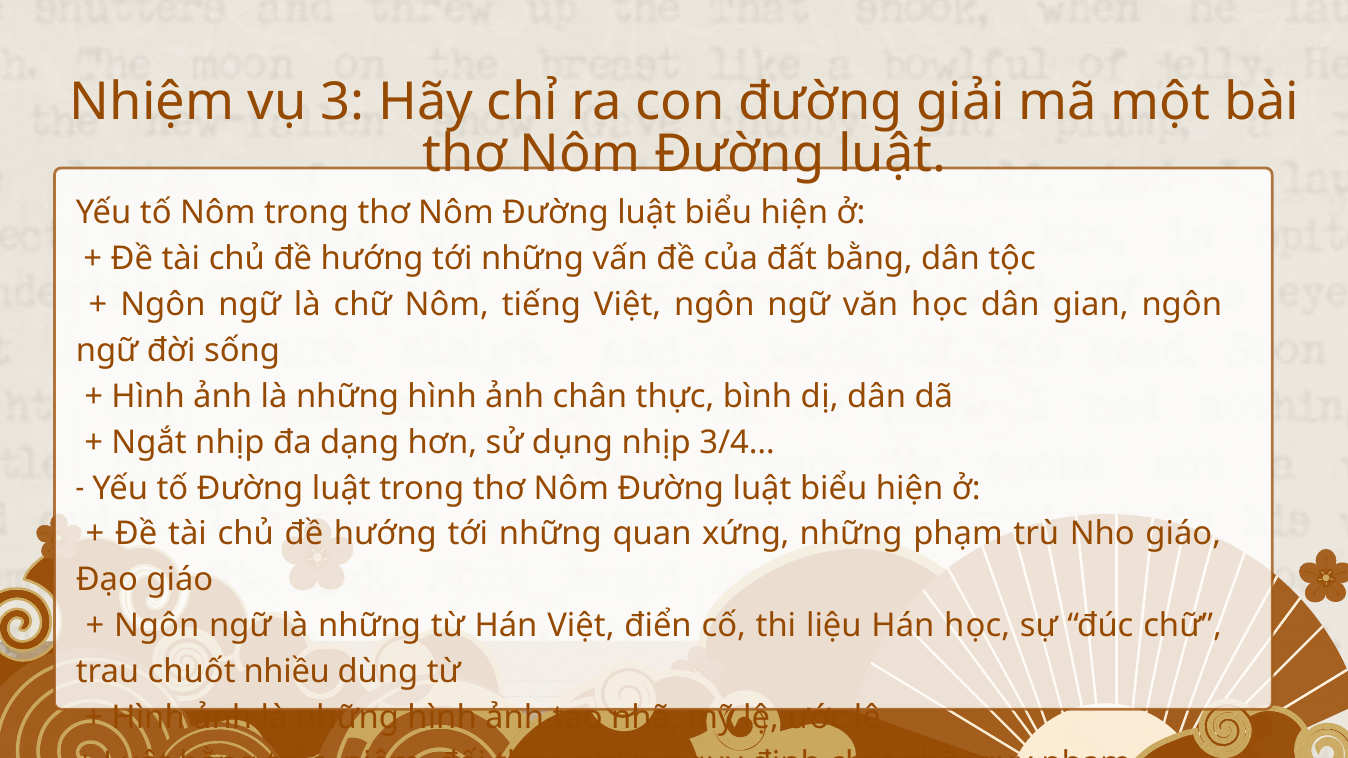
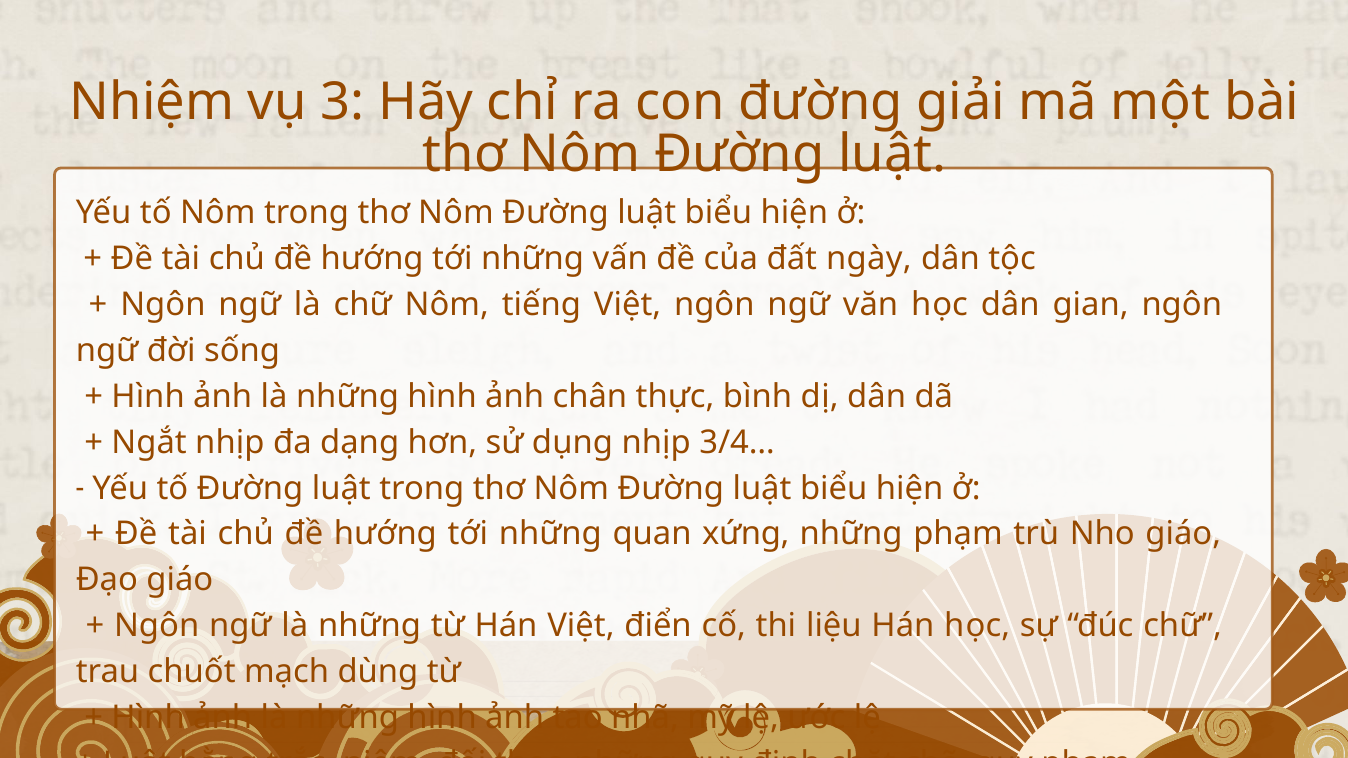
đất bằng: bằng -> ngày
nhiều: nhiều -> mạch
